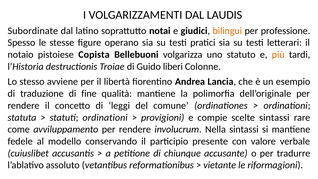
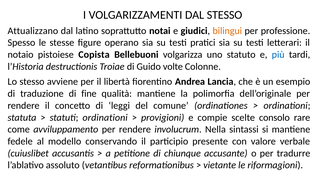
DAL LAUDIS: LAUDIS -> STESSO
Subordinate: Subordinate -> Attualizzano
più colour: orange -> blue
liberi: liberi -> volte
scelte sintassi: sintassi -> consolo
